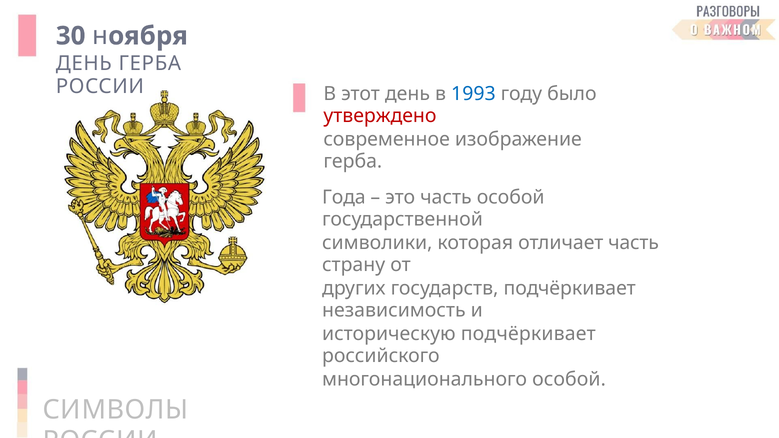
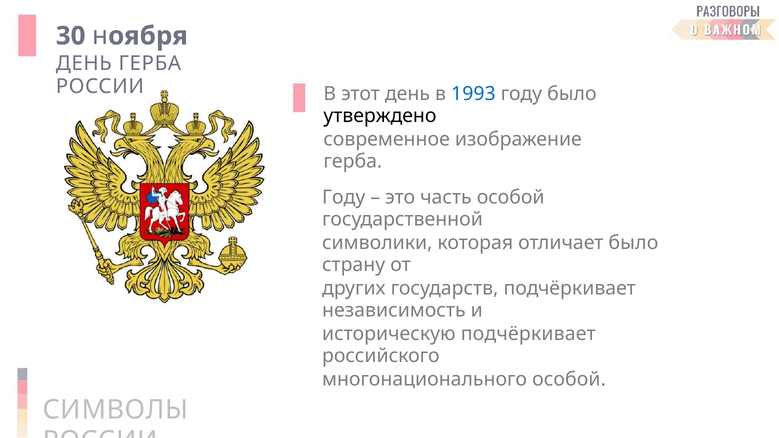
утверждено colour: red -> black
Года at (344, 197): Года -> Году
отличает часть: часть -> было
